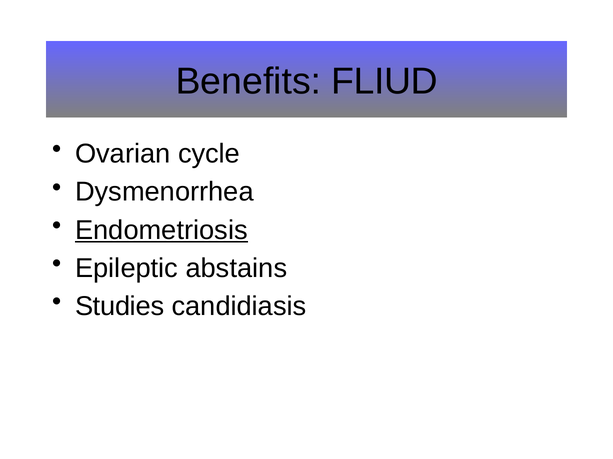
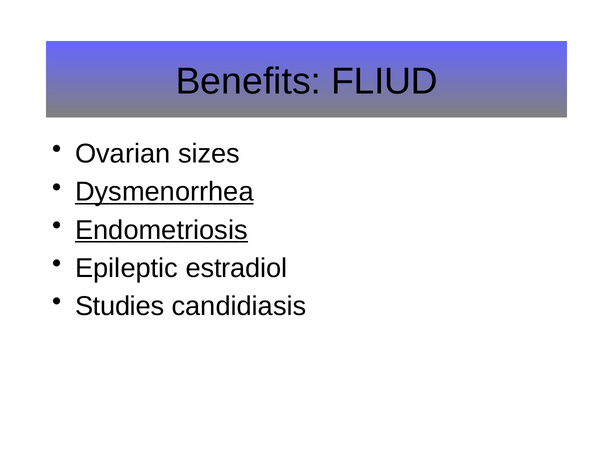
cycle: cycle -> sizes
Dysmenorrhea underline: none -> present
abstains: abstains -> estradiol
